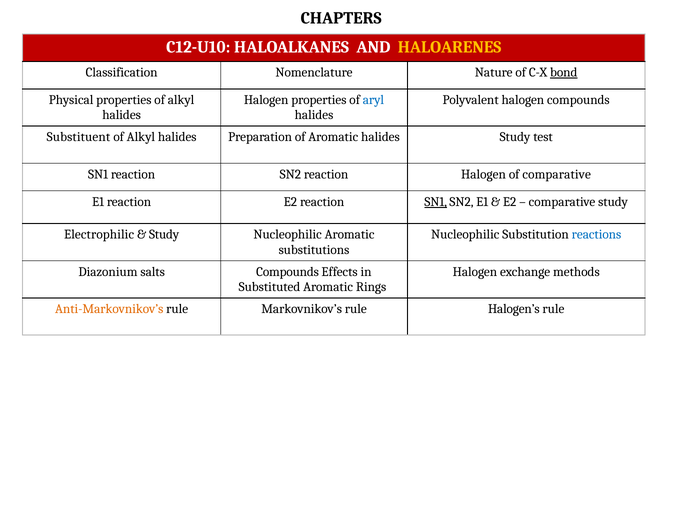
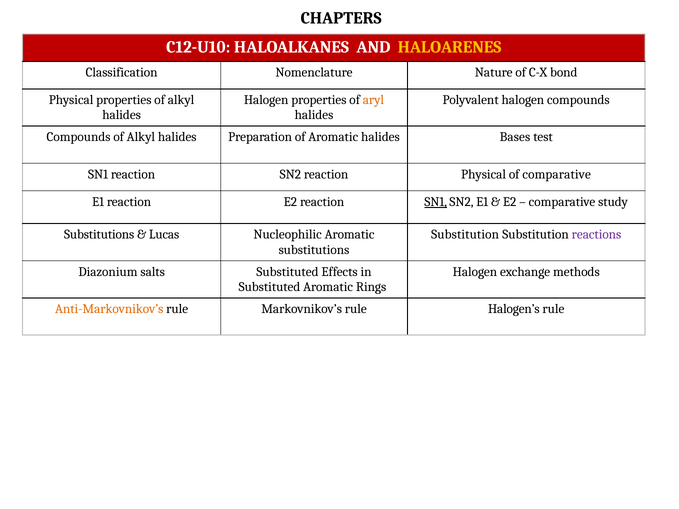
bond underline: present -> none
aryl colour: blue -> orange
Substituent at (78, 137): Substituent -> Compounds
halides Study: Study -> Bases
reaction Halogen: Halogen -> Physical
Electrophilic at (99, 235): Electrophilic -> Substitutions
Study at (164, 235): Study -> Lucas
Nucleophilic at (465, 235): Nucleophilic -> Substitution
reactions colour: blue -> purple
salts Compounds: Compounds -> Substituted
